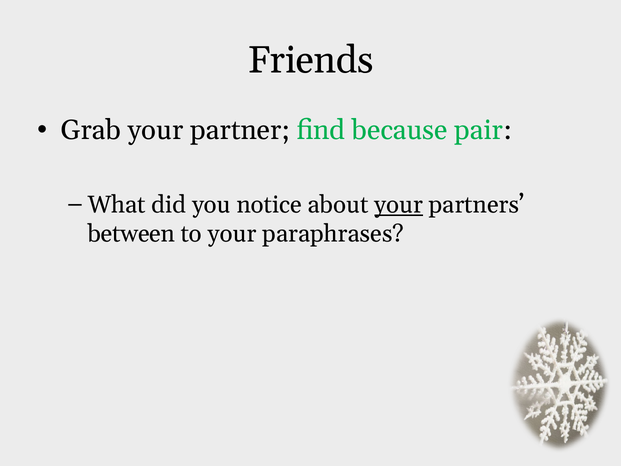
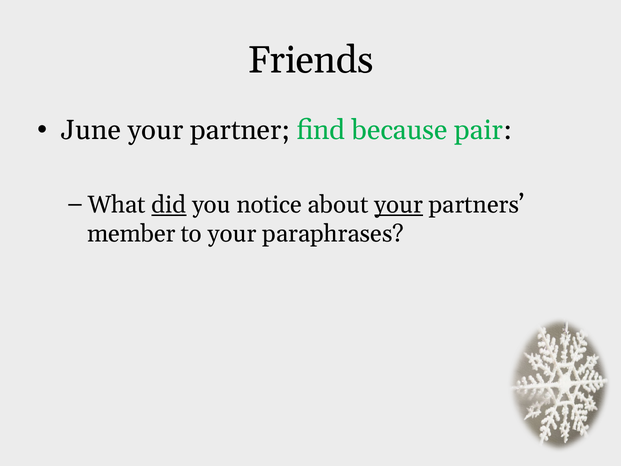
Grab: Grab -> June
did underline: none -> present
between: between -> member
